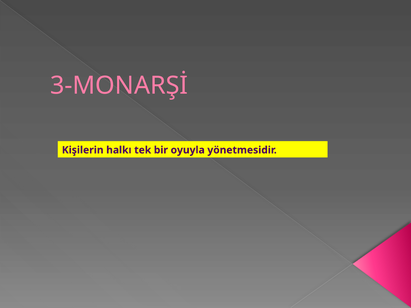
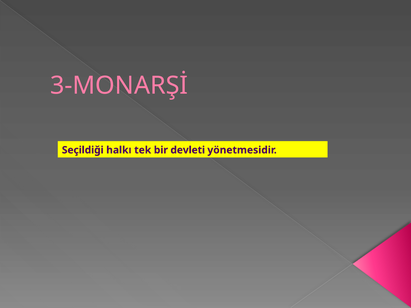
Kişilerin: Kişilerin -> Seçildiği
oyuyla: oyuyla -> devleti
